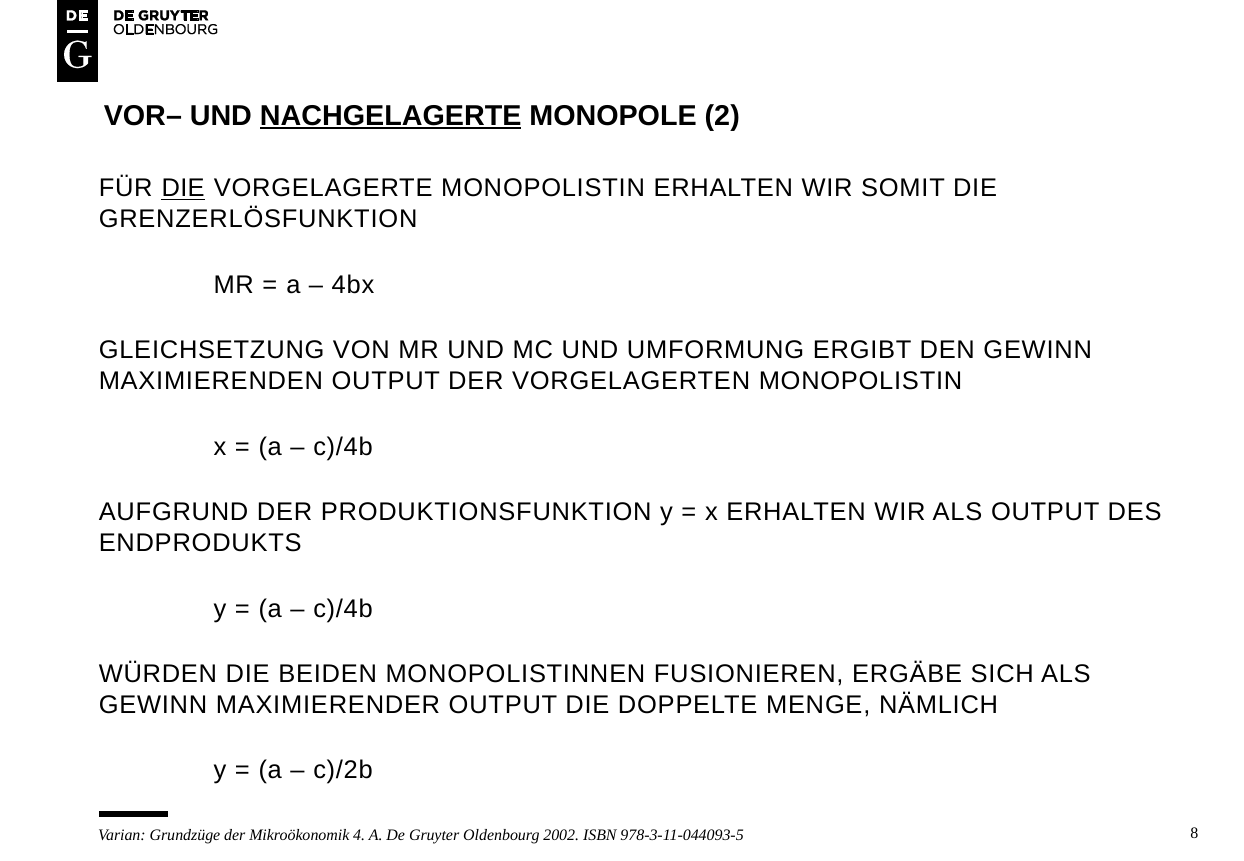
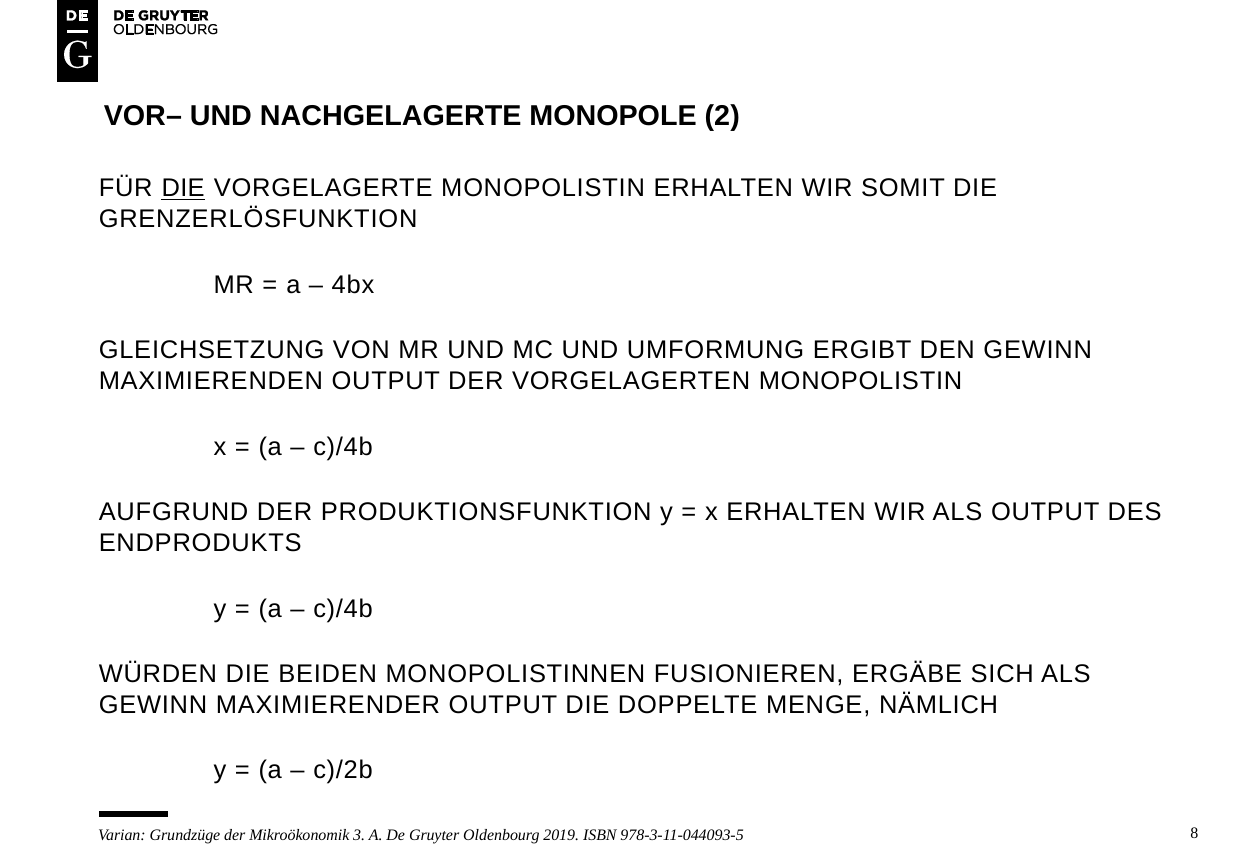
NACHGELAGERTE underline: present -> none
4: 4 -> 3
2002: 2002 -> 2019
